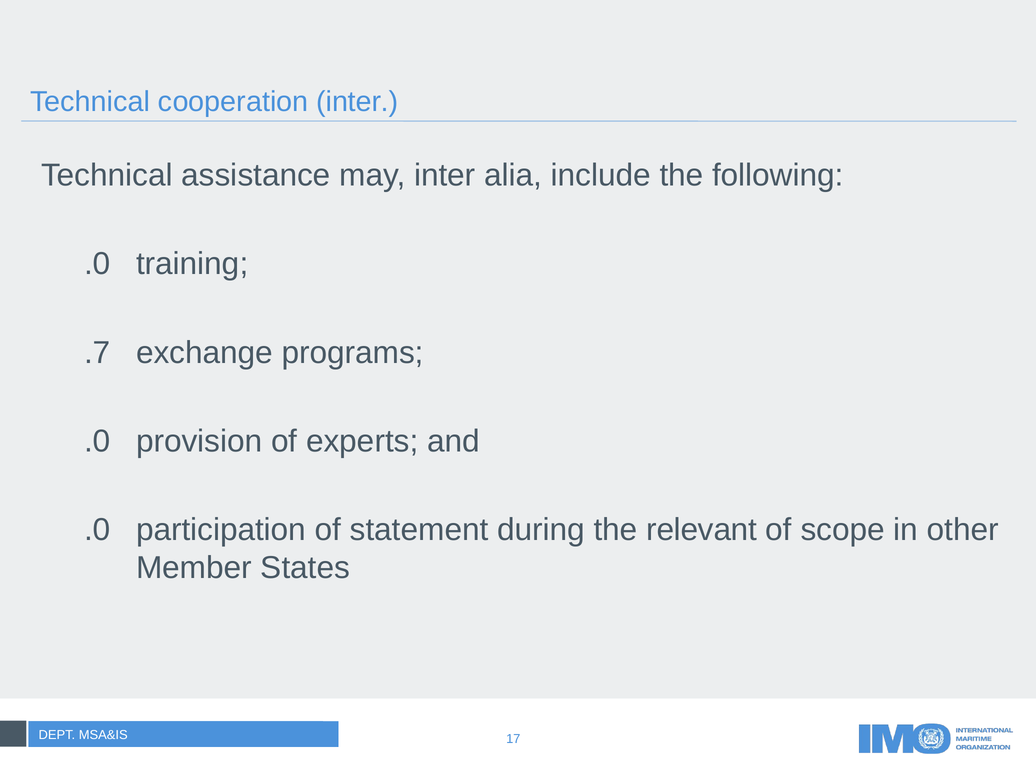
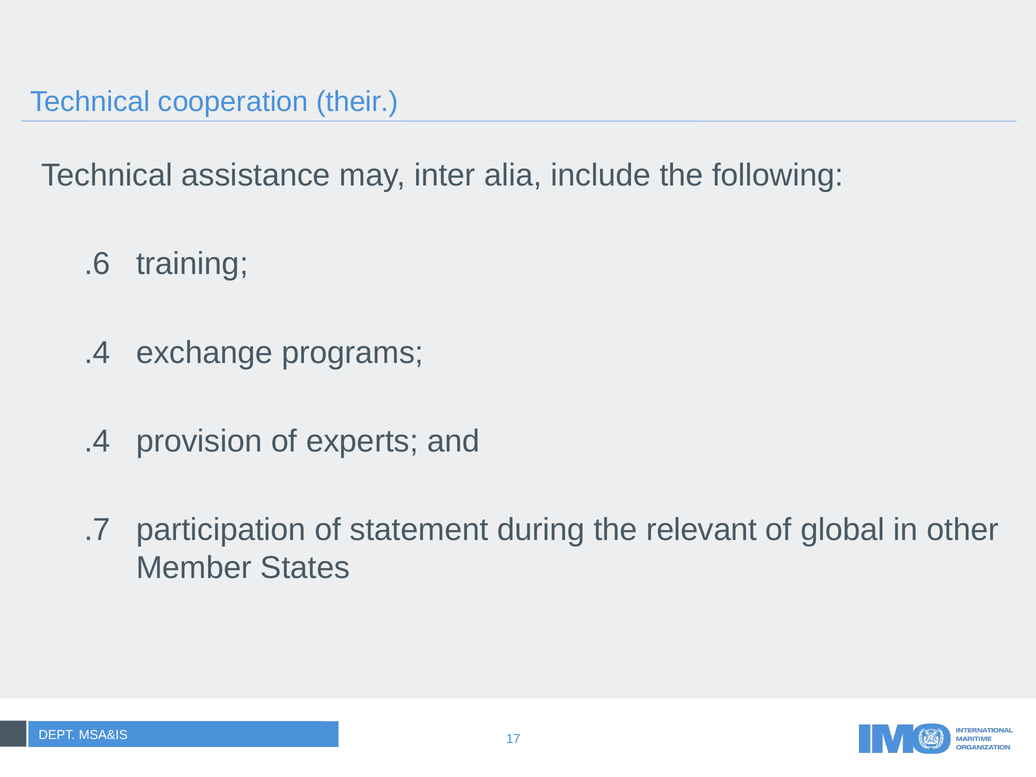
cooperation inter: inter -> their
.0 at (97, 264): .0 -> .6
.7 at (97, 353): .7 -> .4
.0 at (97, 441): .0 -> .4
.0 at (97, 530): .0 -> .7
scope: scope -> global
